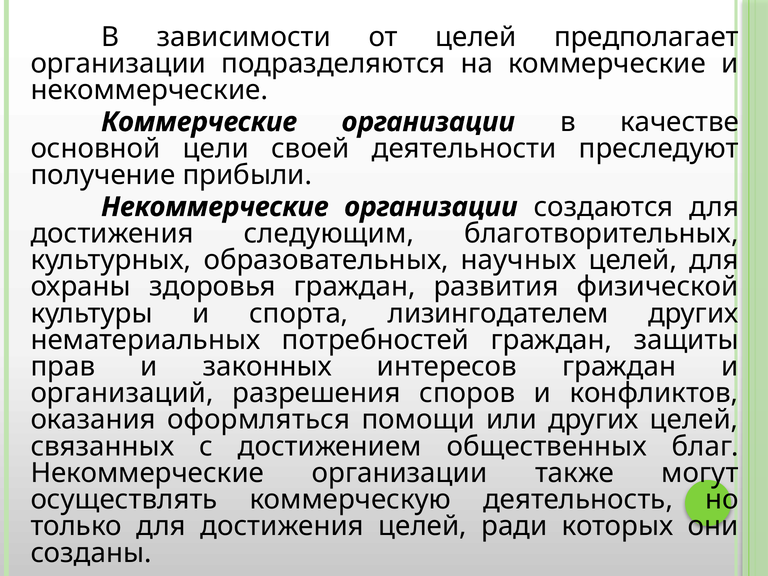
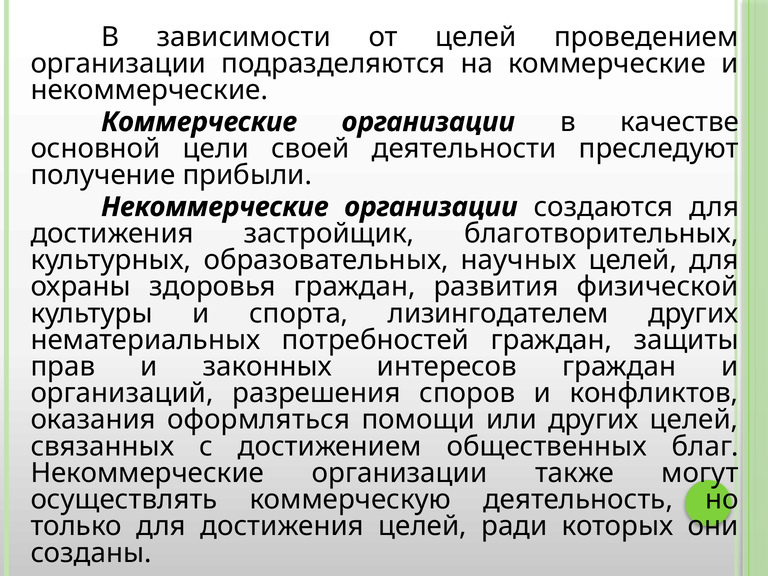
предполагает: предполагает -> проведением
следующим: следующим -> застройщик
